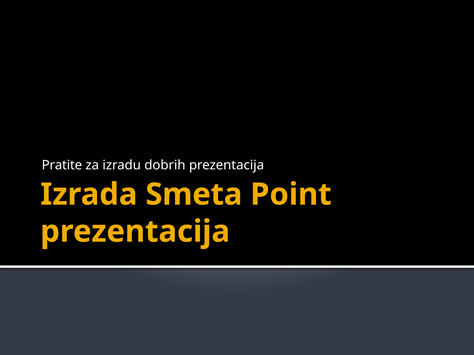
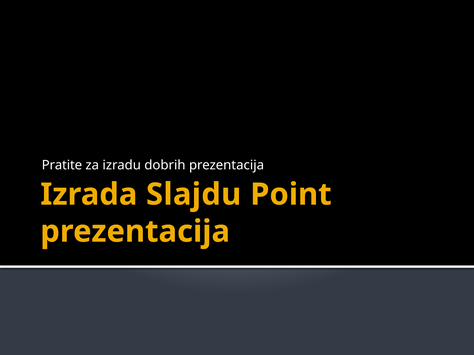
Smeta: Smeta -> Slajdu
